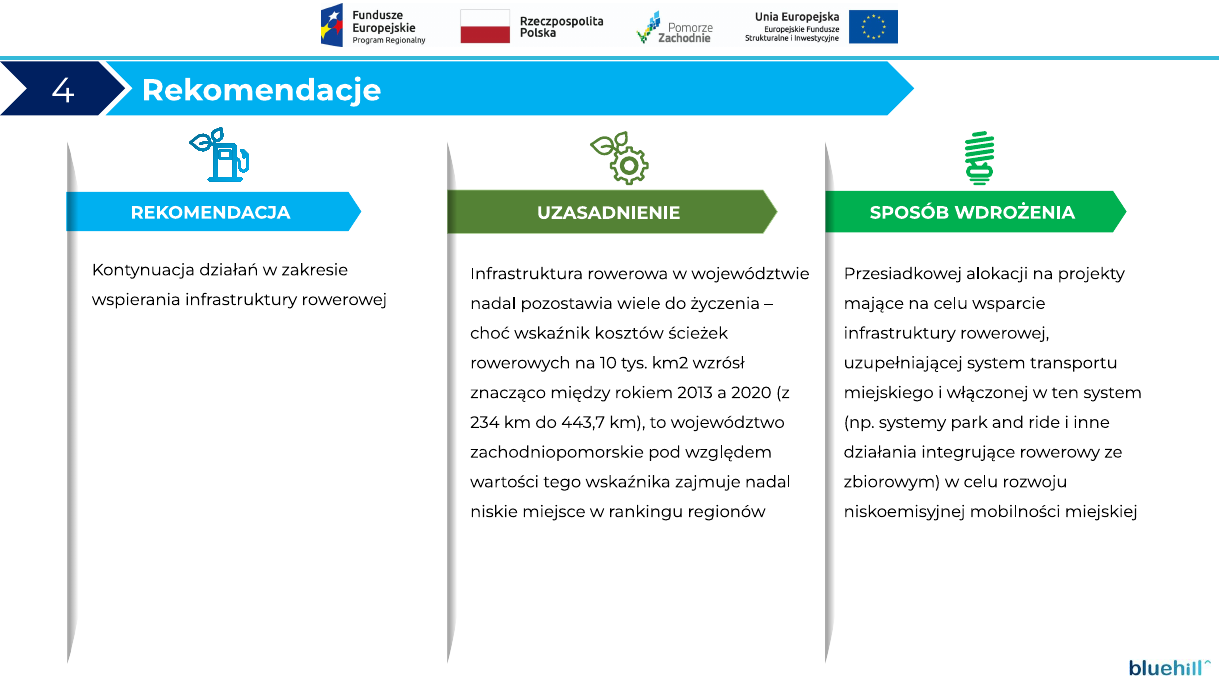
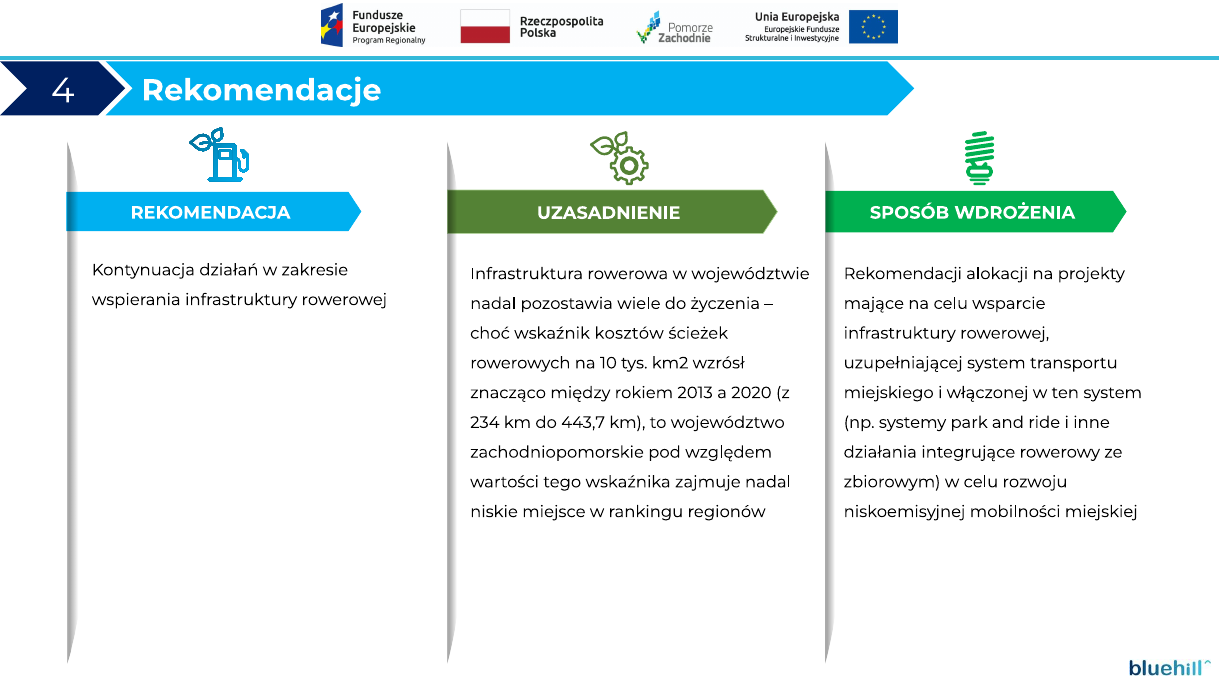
Przesiadkowej: Przesiadkowej -> Rekomendacji
